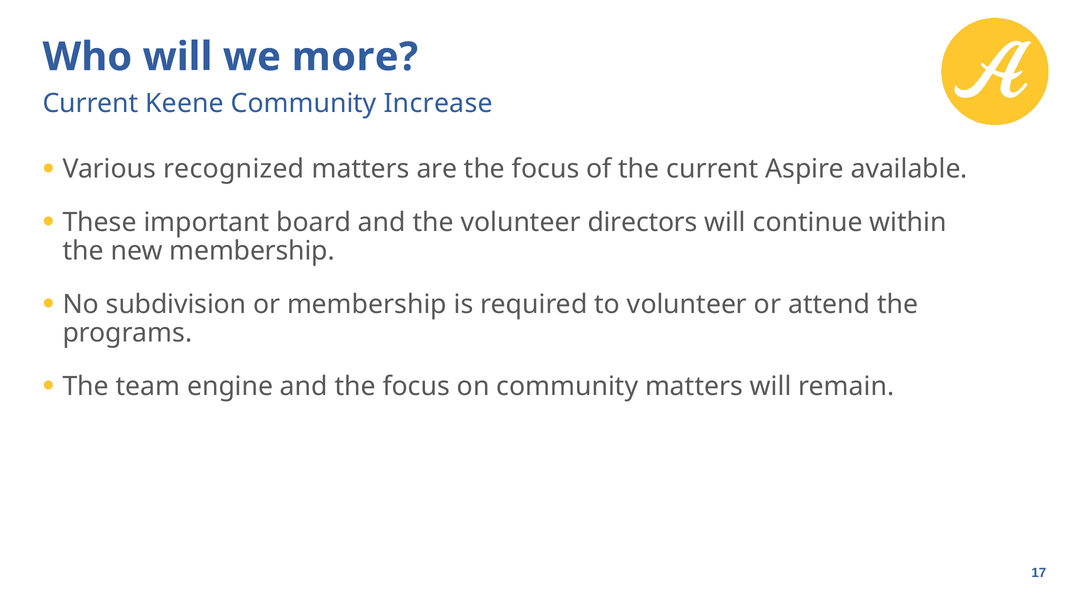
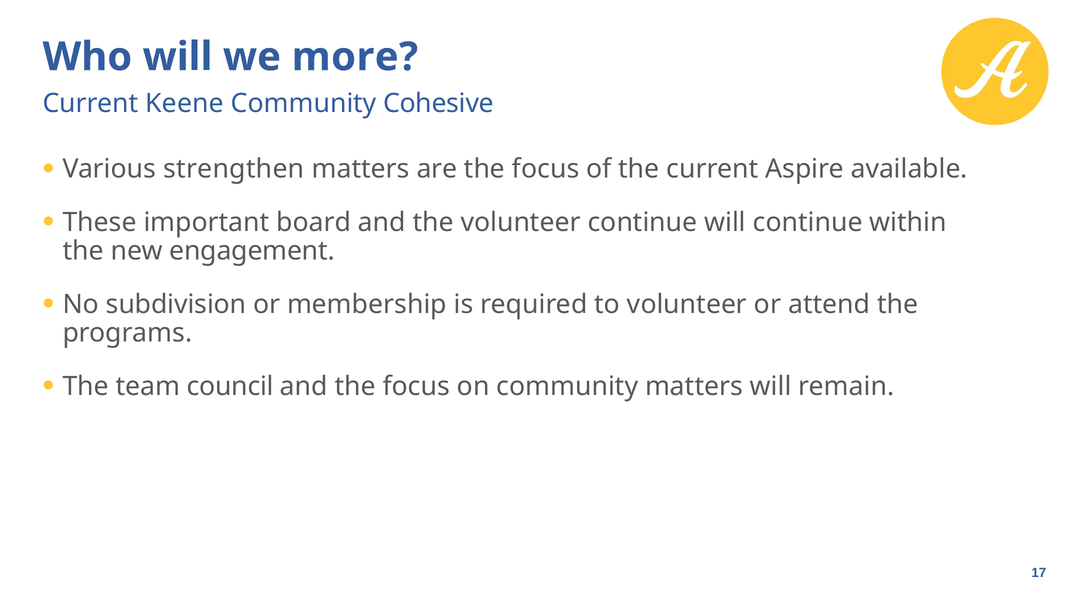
Increase: Increase -> Cohesive
recognized: recognized -> strengthen
volunteer directors: directors -> continue
new membership: membership -> engagement
engine: engine -> council
